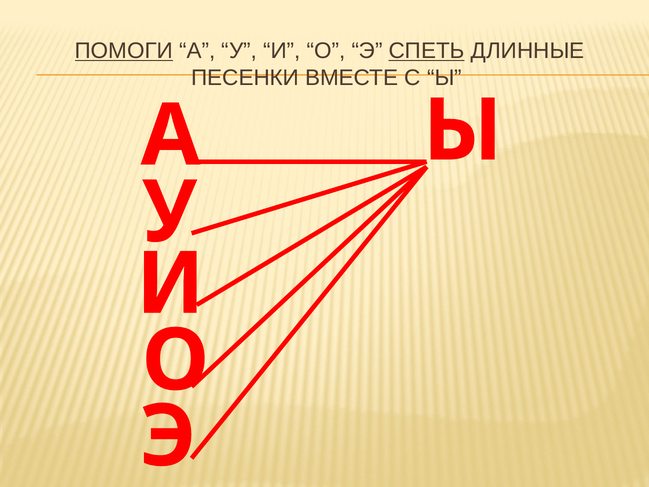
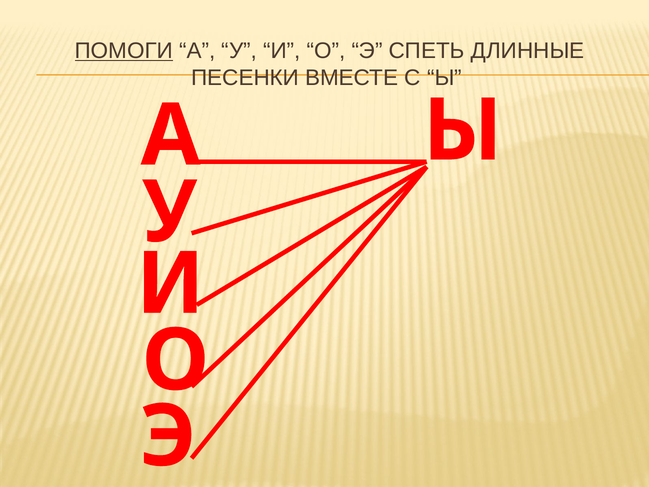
СПЕТЬ underline: present -> none
